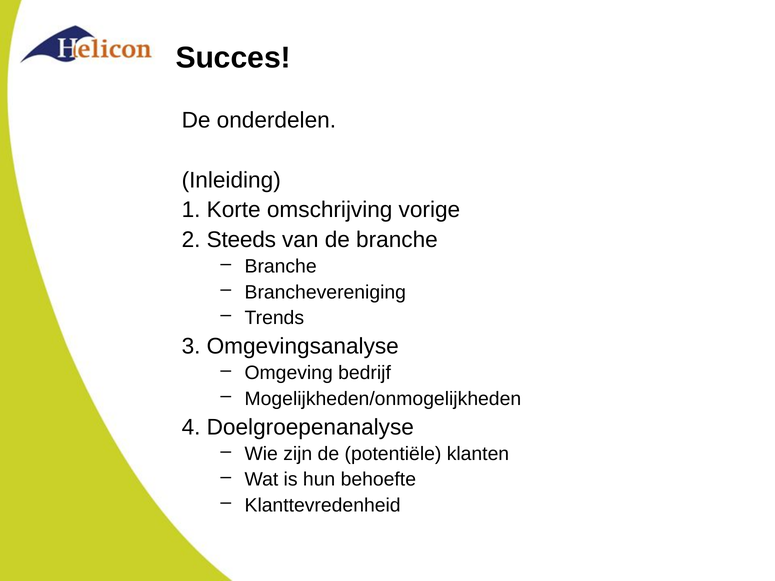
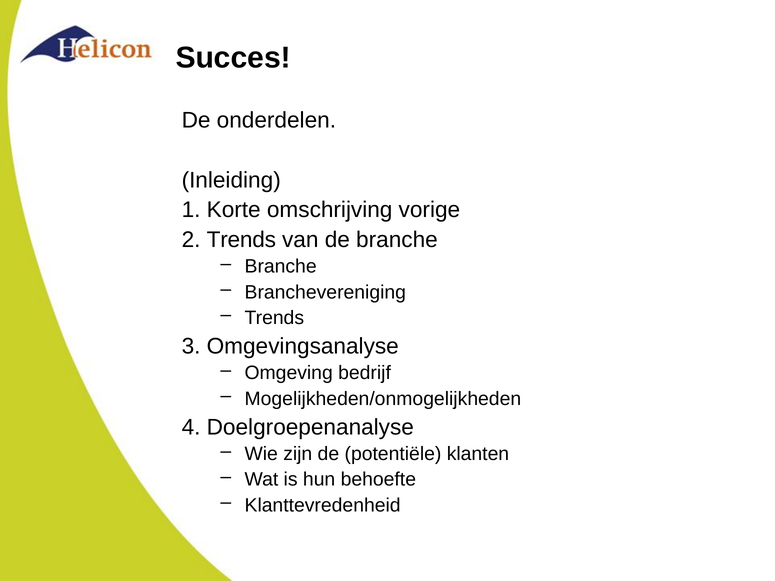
2 Steeds: Steeds -> Trends
